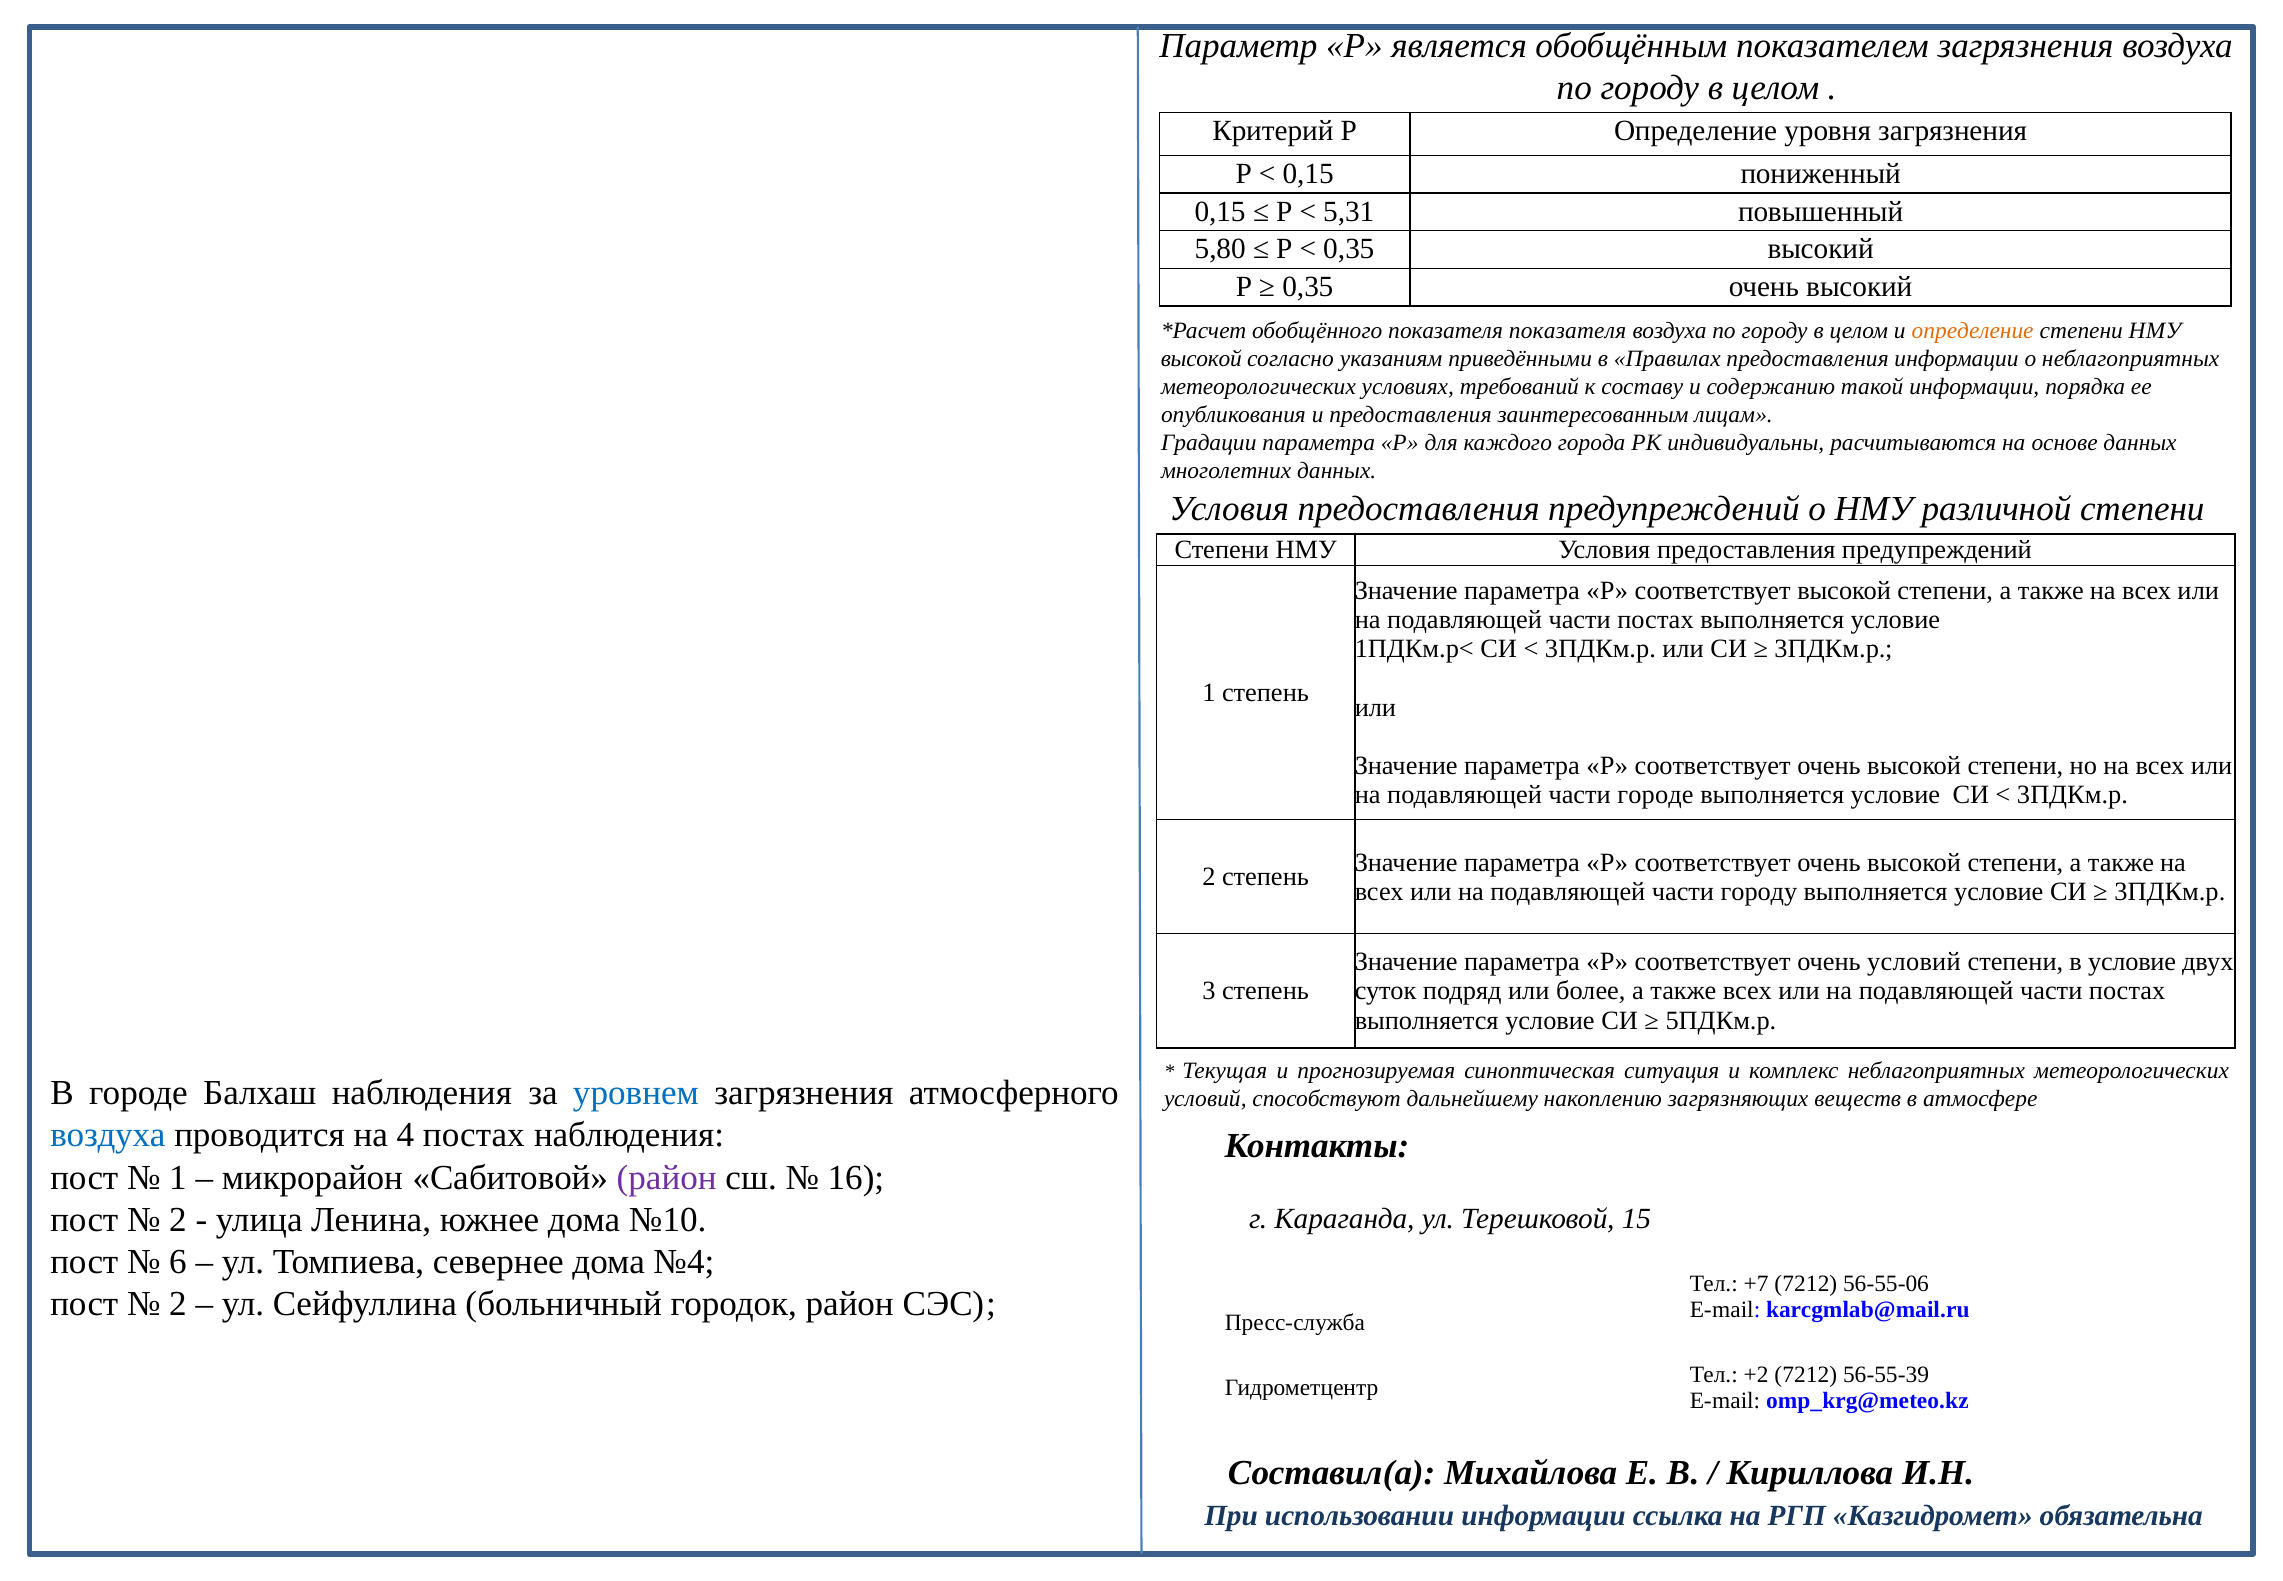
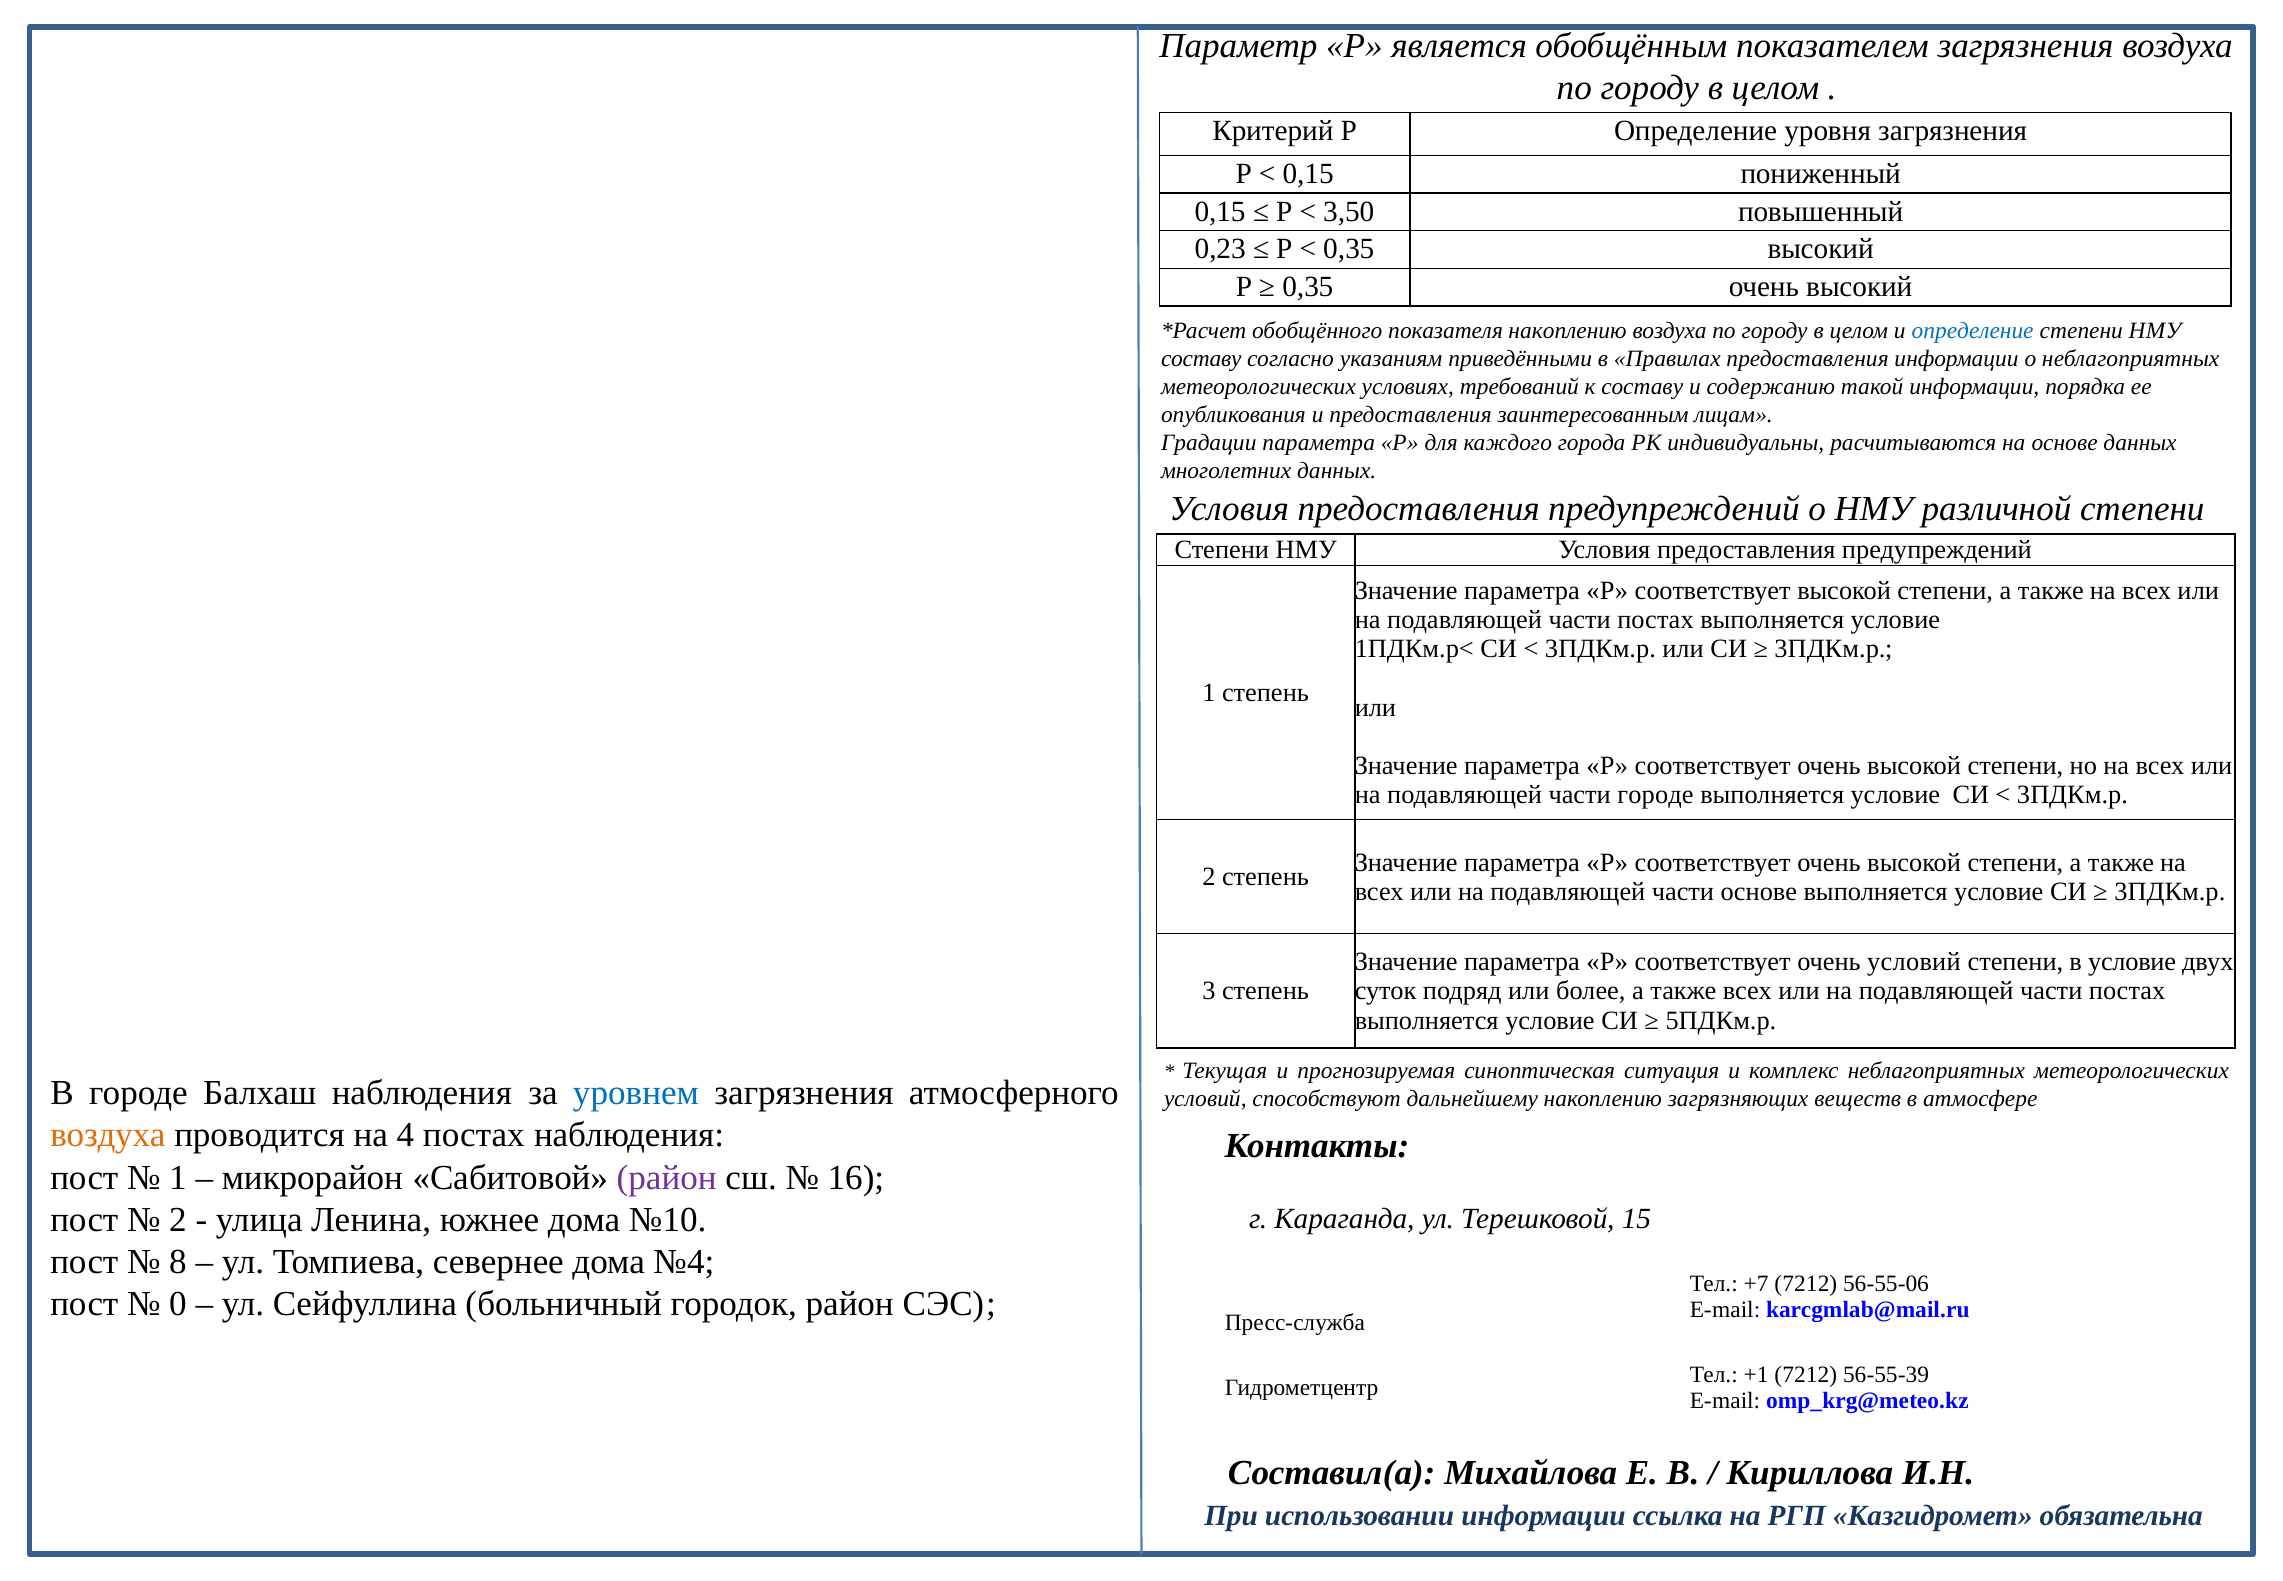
5,31: 5,31 -> 3,50
5,80: 5,80 -> 0,23
показателя показателя: показателя -> накоплению
определение at (1973, 330) colour: orange -> blue
высокой at (1201, 358): высокой -> составу
части городу: городу -> основе
воздуха at (108, 1135) colour: blue -> orange
6: 6 -> 8
2 at (178, 1304): 2 -> 0
+2: +2 -> +1
